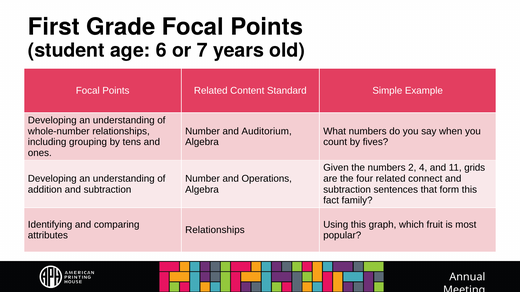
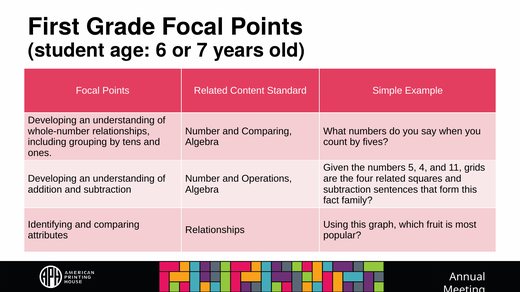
Number and Auditorium: Auditorium -> Comparing
2: 2 -> 5
connect: connect -> squares
